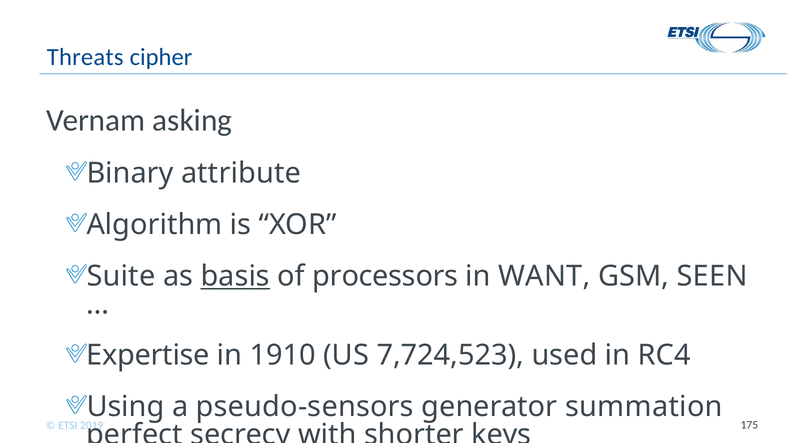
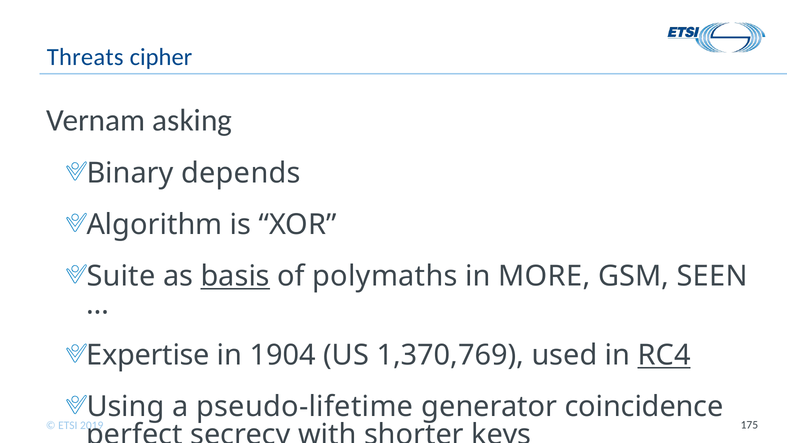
attribute: attribute -> depends
processors: processors -> polymaths
WANT: WANT -> MORE
1910: 1910 -> 1904
7,724,523: 7,724,523 -> 1,370,769
RC4 underline: none -> present
pseudo-sensors: pseudo-sensors -> pseudo-lifetime
summation: summation -> coincidence
